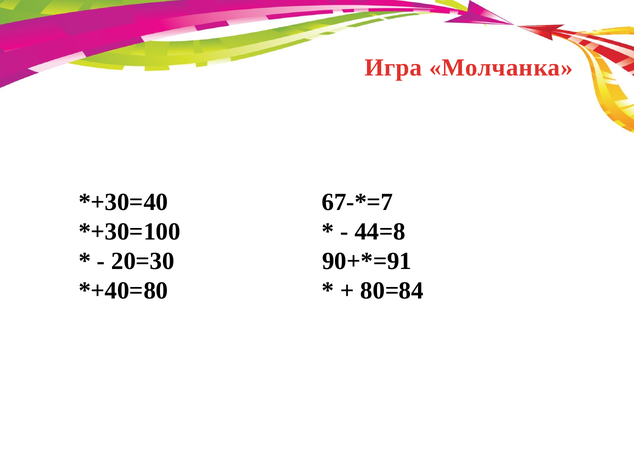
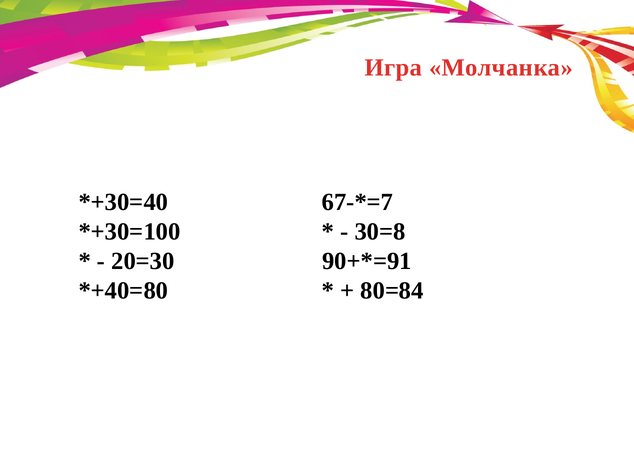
44=8: 44=8 -> 30=8
